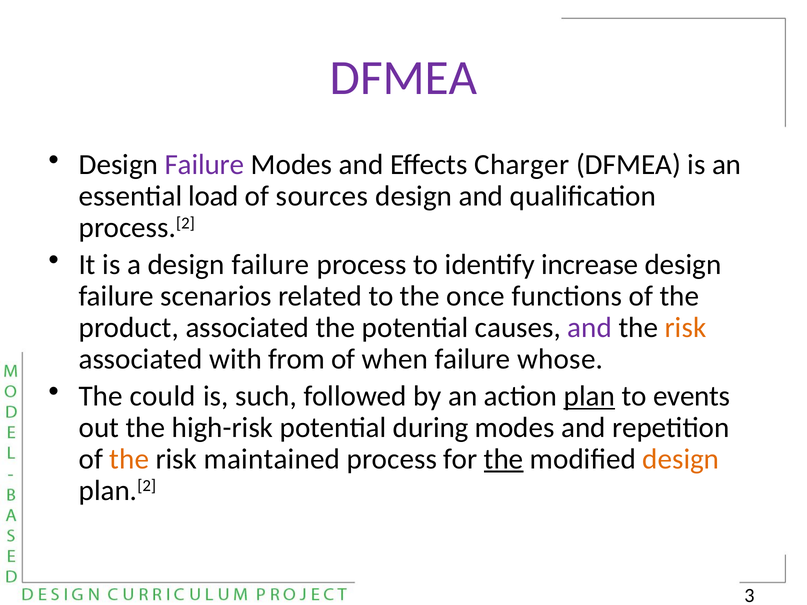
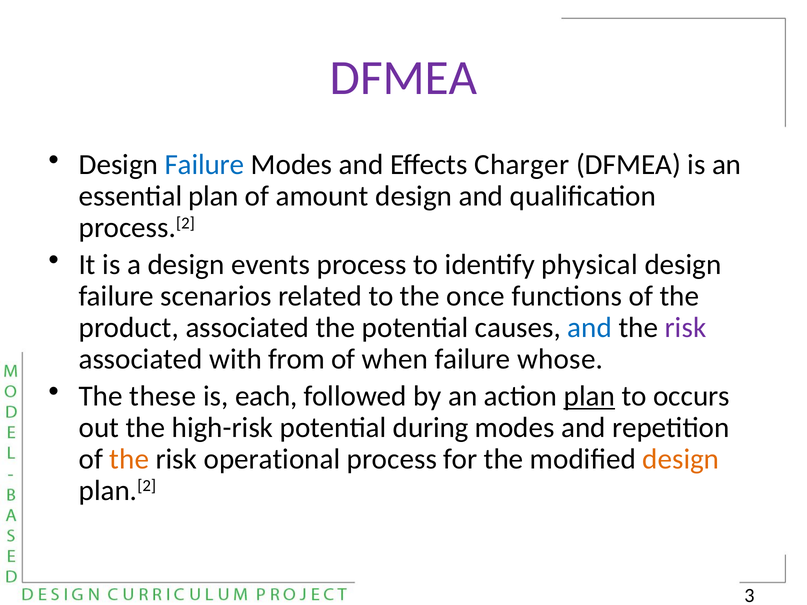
Failure at (205, 165) colour: purple -> blue
essential load: load -> plan
sources: sources -> amount
a design failure: failure -> events
increase: increase -> physical
and at (590, 328) colour: purple -> blue
risk at (686, 328) colour: orange -> purple
could: could -> these
such: such -> each
events: events -> occurs
maintained: maintained -> operational
the at (504, 459) underline: present -> none
